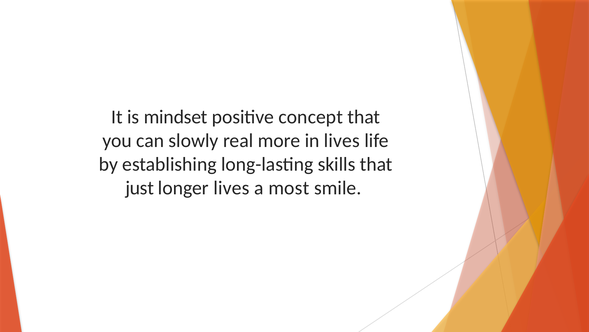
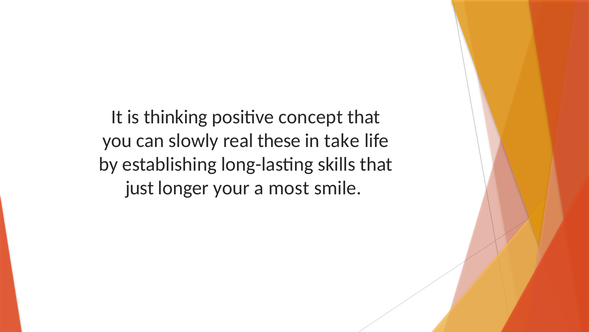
mindset: mindset -> thinking
more: more -> these
in lives: lives -> take
longer lives: lives -> your
